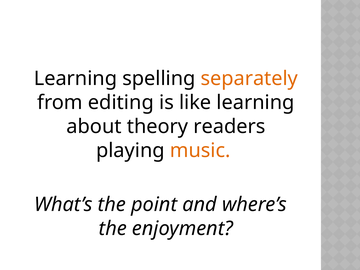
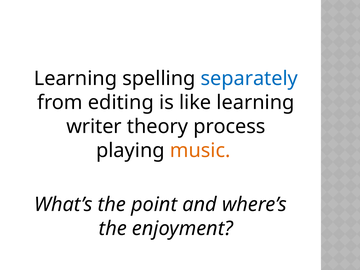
separately colour: orange -> blue
about: about -> writer
readers: readers -> process
